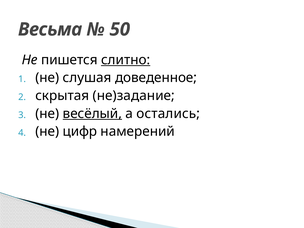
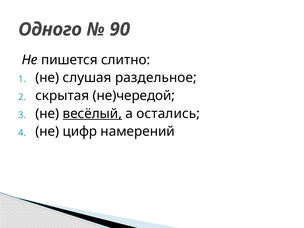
Весьма: Весьма -> Одного
50: 50 -> 90
слитно underline: present -> none
доведенное: доведенное -> раздельное
не)задание: не)задание -> не)чередой
